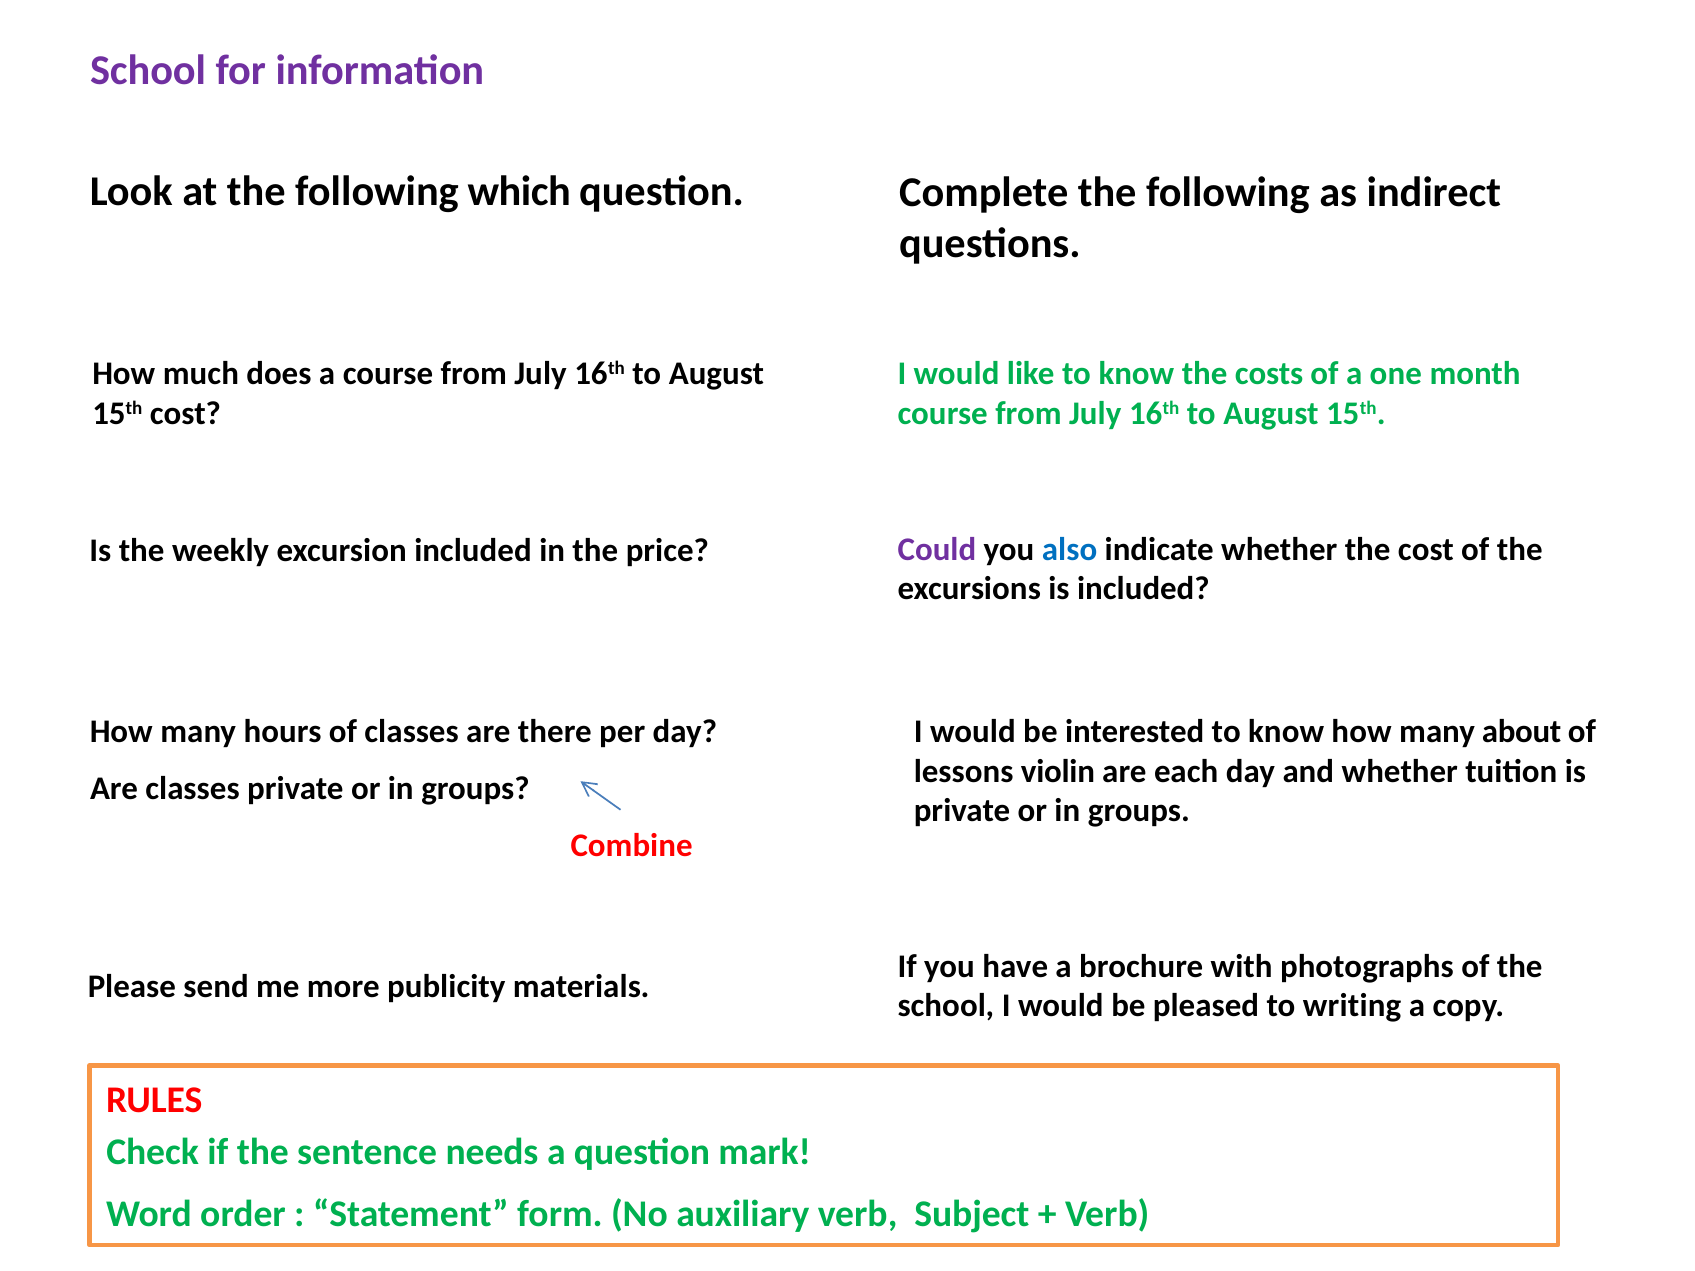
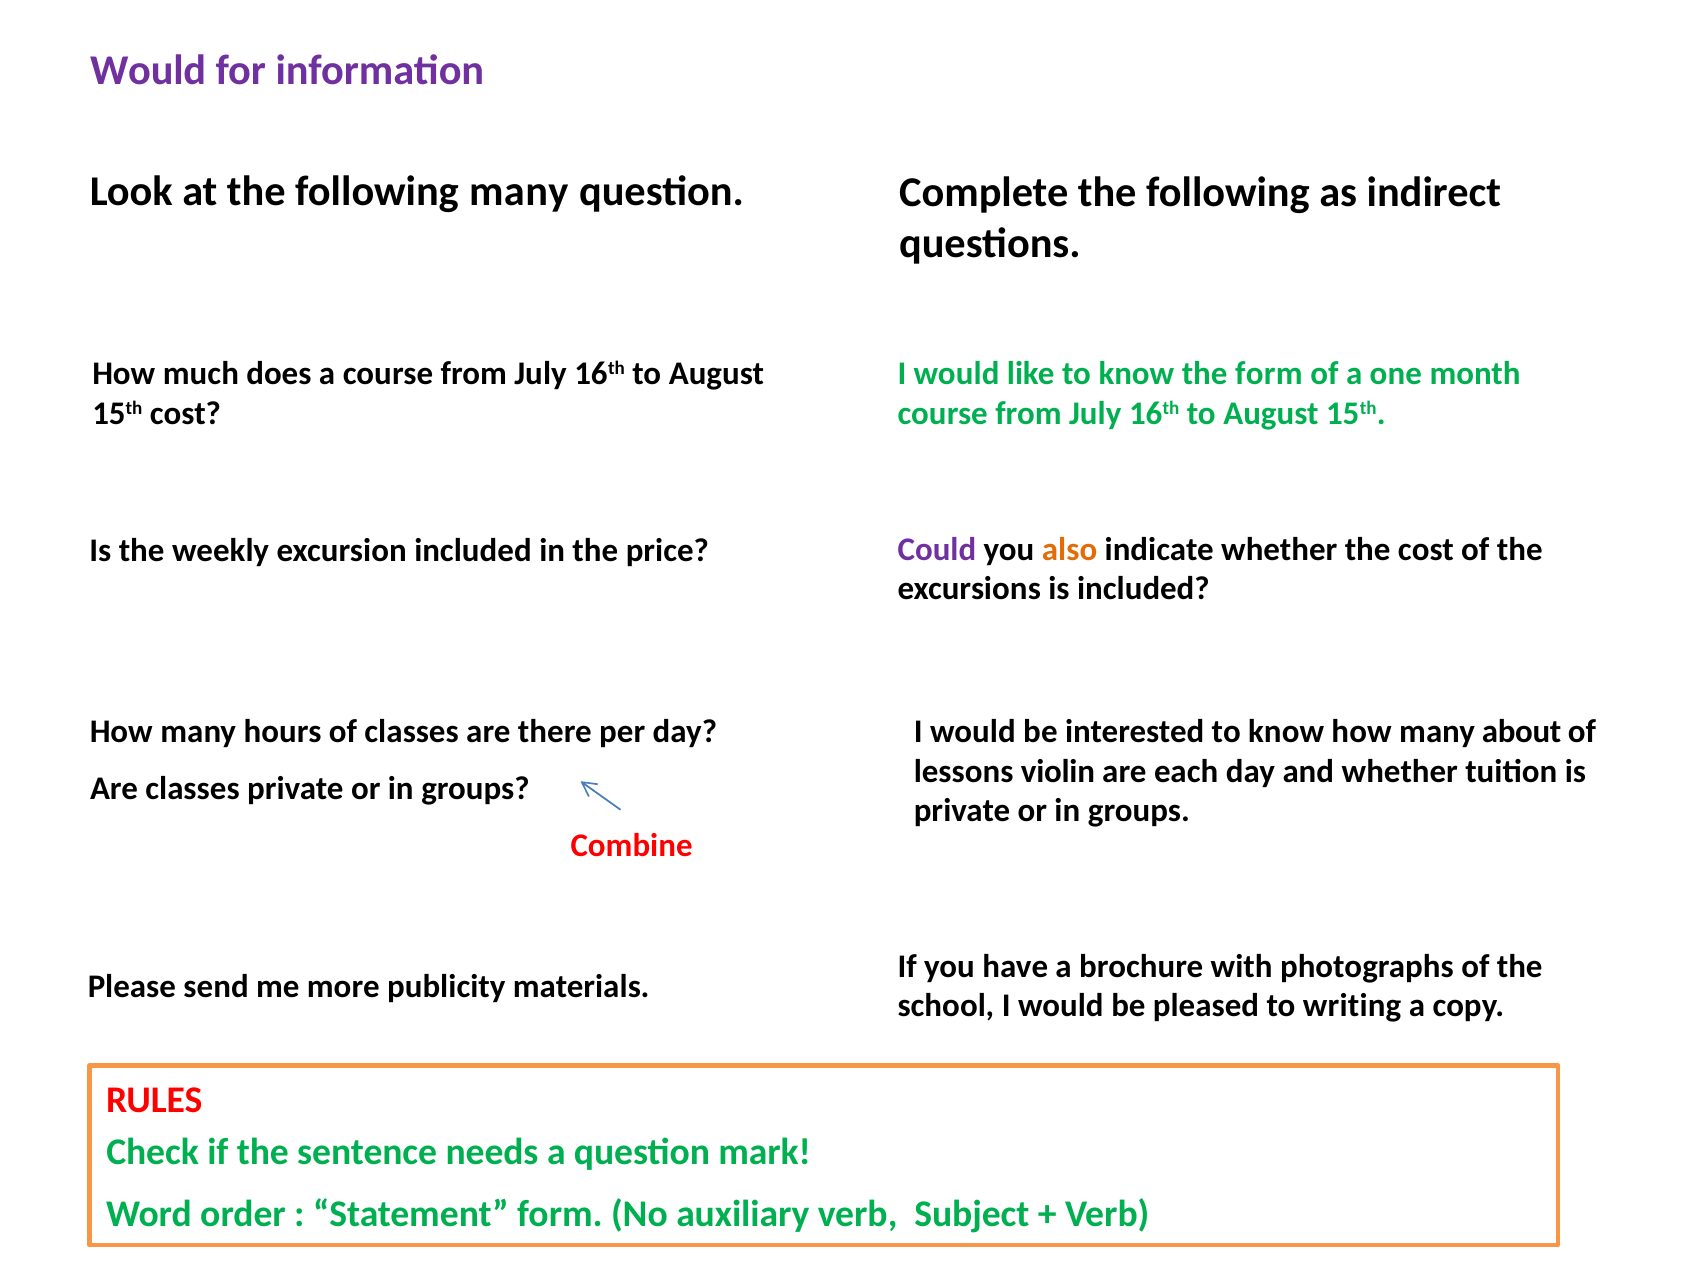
School at (148, 71): School -> Would
following which: which -> many
the costs: costs -> form
also colour: blue -> orange
